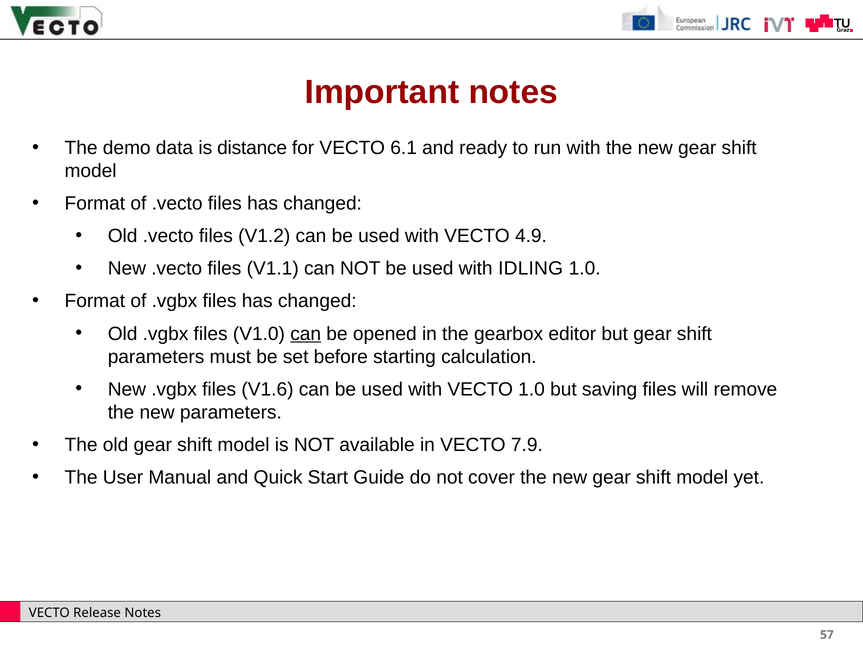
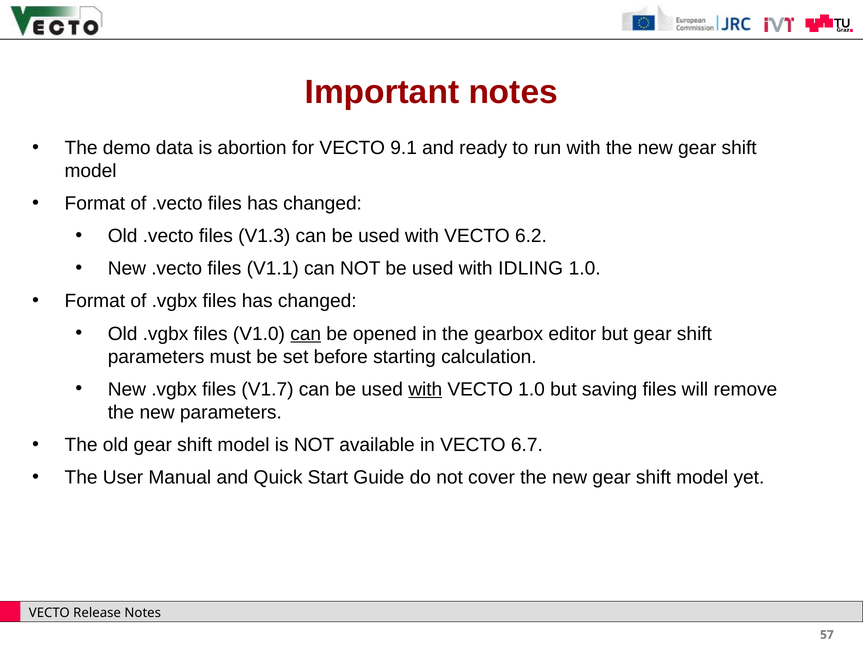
distance: distance -> abortion
6.1: 6.1 -> 9.1
V1.2: V1.2 -> V1.3
4.9: 4.9 -> 6.2
V1.6: V1.6 -> V1.7
with at (425, 389) underline: none -> present
7.9: 7.9 -> 6.7
